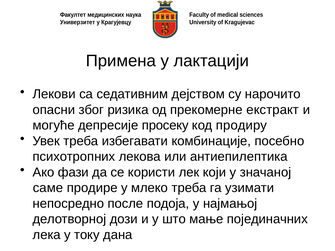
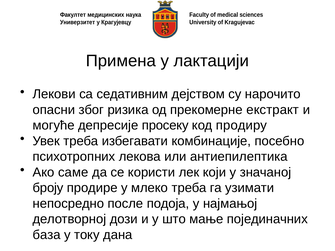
фази: фази -> саме
саме: саме -> броју
лека: лека -> база
